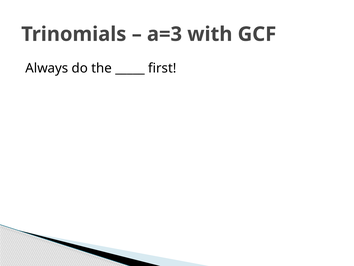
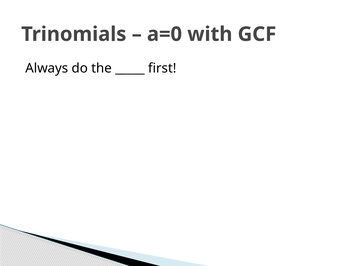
a=3: a=3 -> a=0
